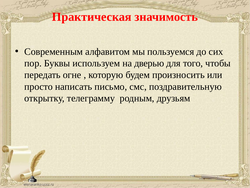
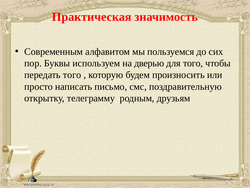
передать огне: огне -> того
